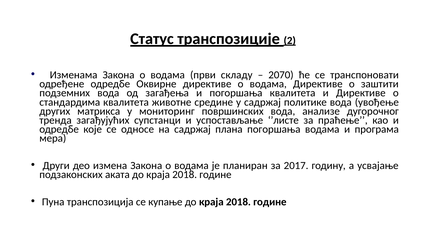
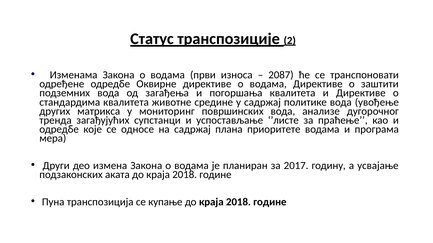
складу: складу -> износа
2070: 2070 -> 2087
плана погоршања: погоршања -> приоритете
